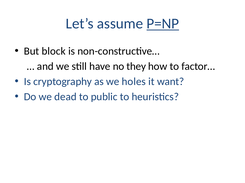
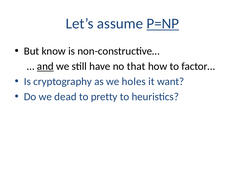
block: block -> know
and underline: none -> present
they: they -> that
public: public -> pretty
